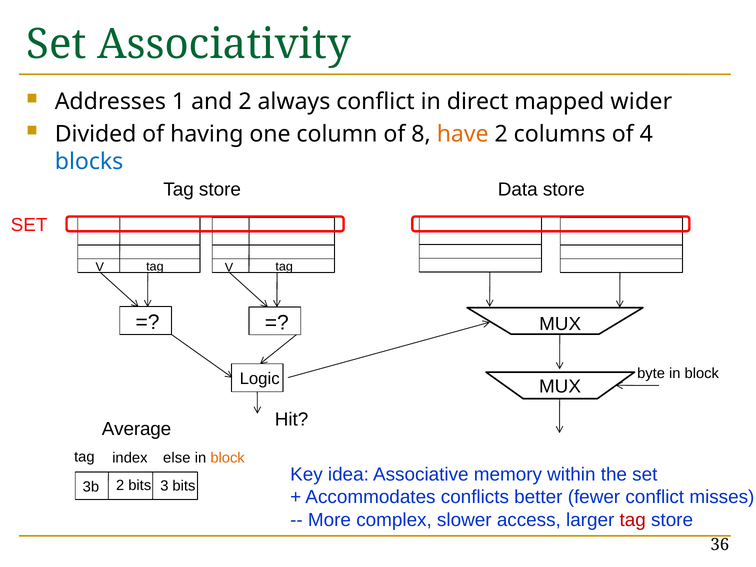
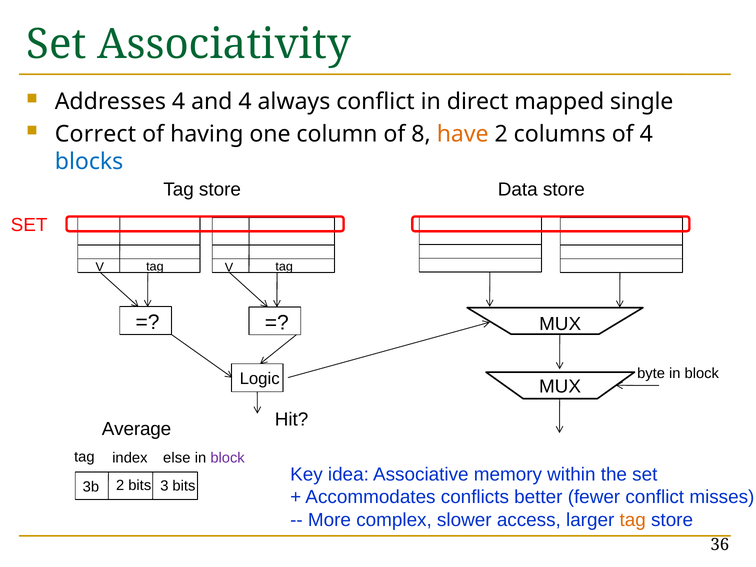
Addresses 1: 1 -> 4
and 2: 2 -> 4
wider: wider -> single
Divided: Divided -> Correct
block at (228, 458) colour: orange -> purple
tag at (633, 520) colour: red -> orange
